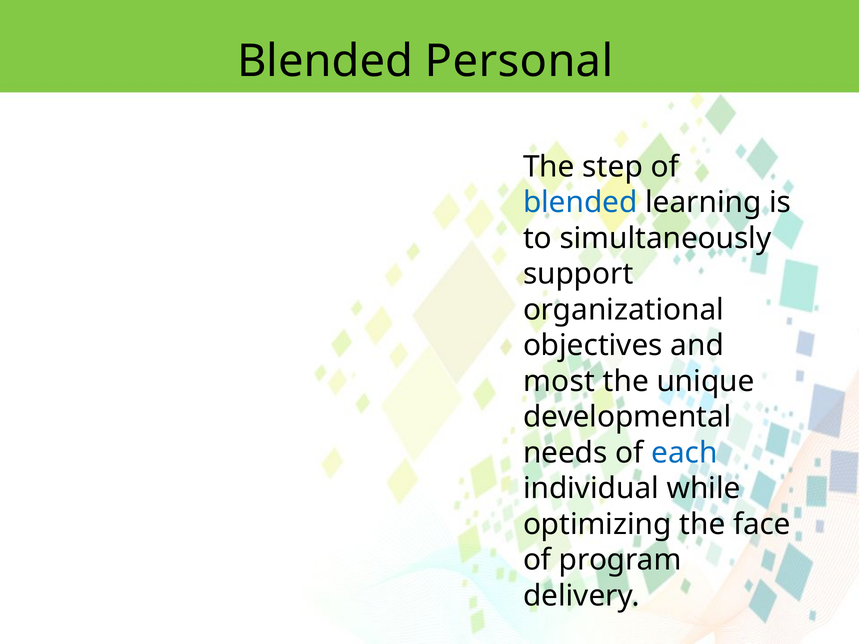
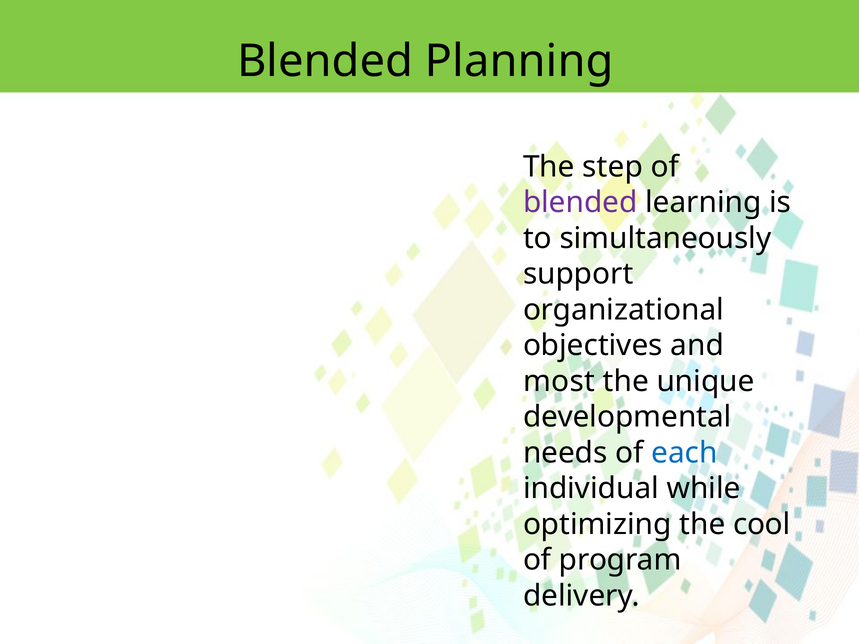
Personal: Personal -> Planning
blended at (580, 203) colour: blue -> purple
face: face -> cool
